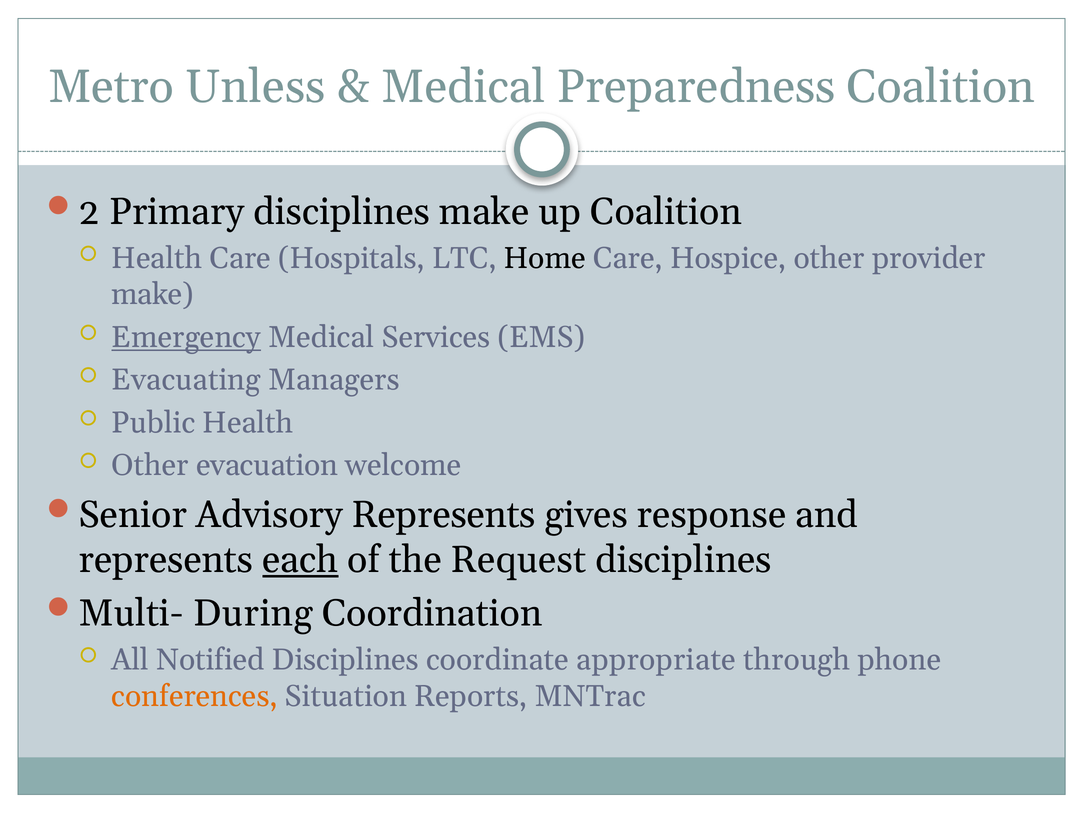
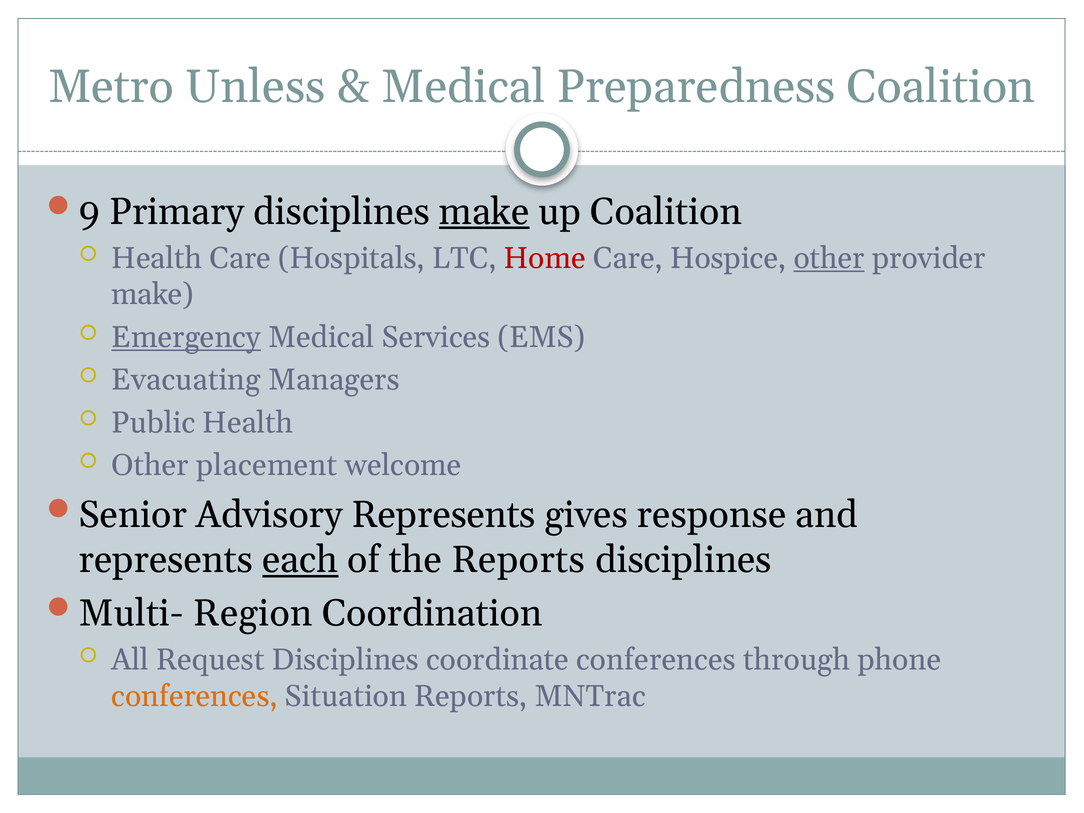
2: 2 -> 9
make at (484, 212) underline: none -> present
Home colour: black -> red
other at (829, 258) underline: none -> present
evacuation: evacuation -> placement
the Request: Request -> Reports
During: During -> Region
Notified: Notified -> Request
coordinate appropriate: appropriate -> conferences
